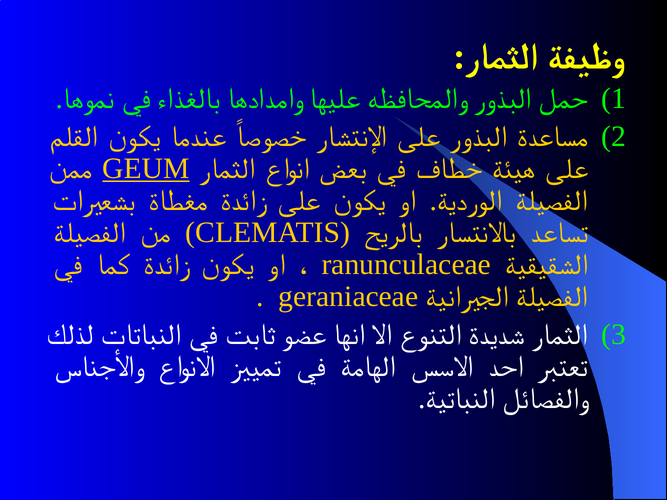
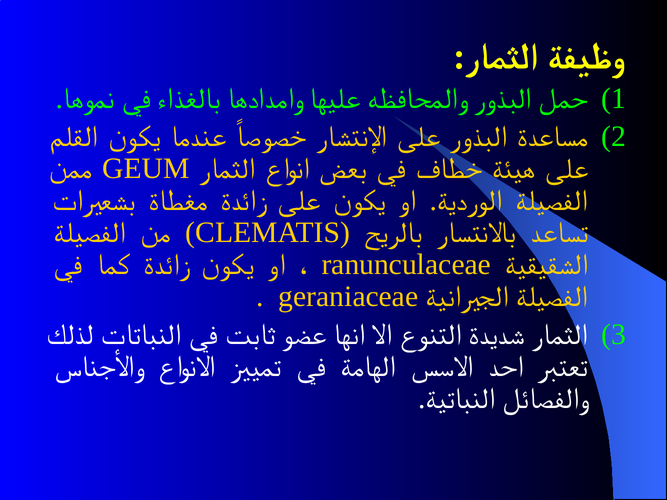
GEUM underline: present -> none
